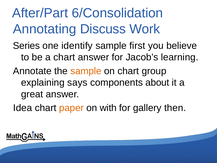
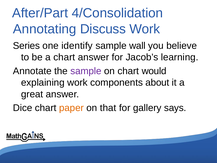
6/Consolidation: 6/Consolidation -> 4/Consolidation
first: first -> wall
sample at (86, 71) colour: orange -> purple
group: group -> would
explaining says: says -> work
Idea: Idea -> Dice
with: with -> that
then: then -> says
